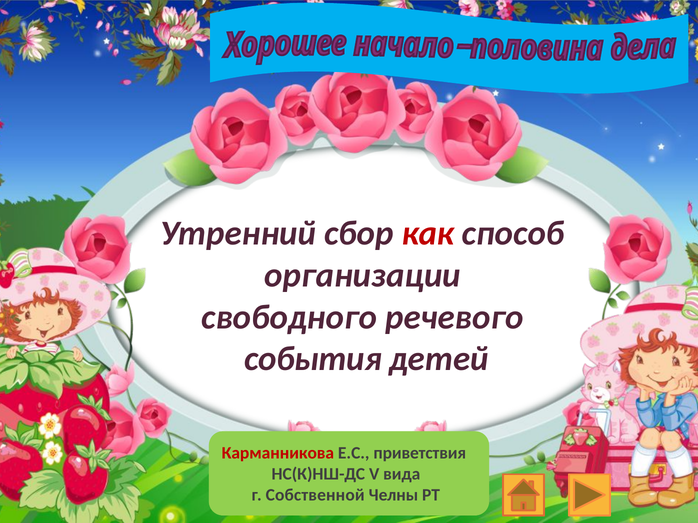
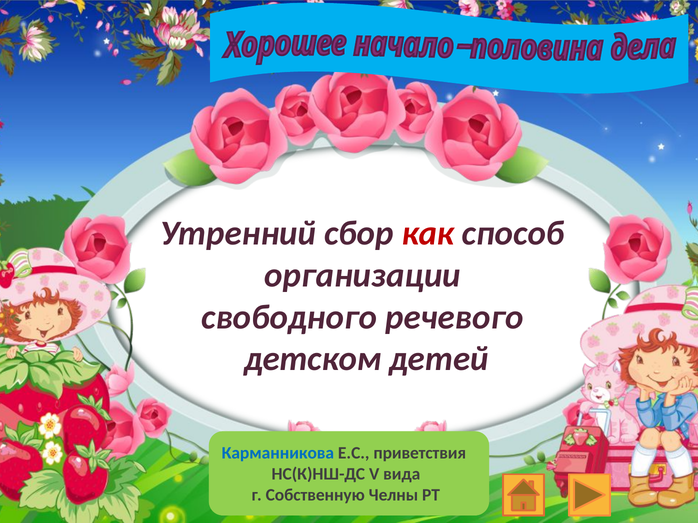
события: события -> детском
Карманникова colour: red -> blue
Собственной: Собственной -> Собственную
